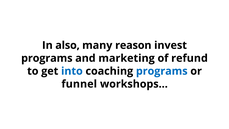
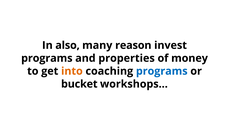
marketing: marketing -> properties
refund: refund -> money
into colour: blue -> orange
funnel: funnel -> bucket
